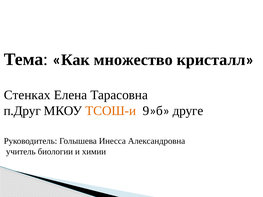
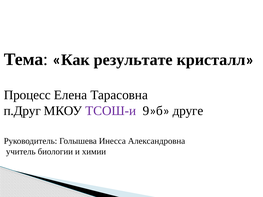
множество: множество -> результате
Стенках: Стенках -> Процесс
ТСОШ-и colour: orange -> purple
